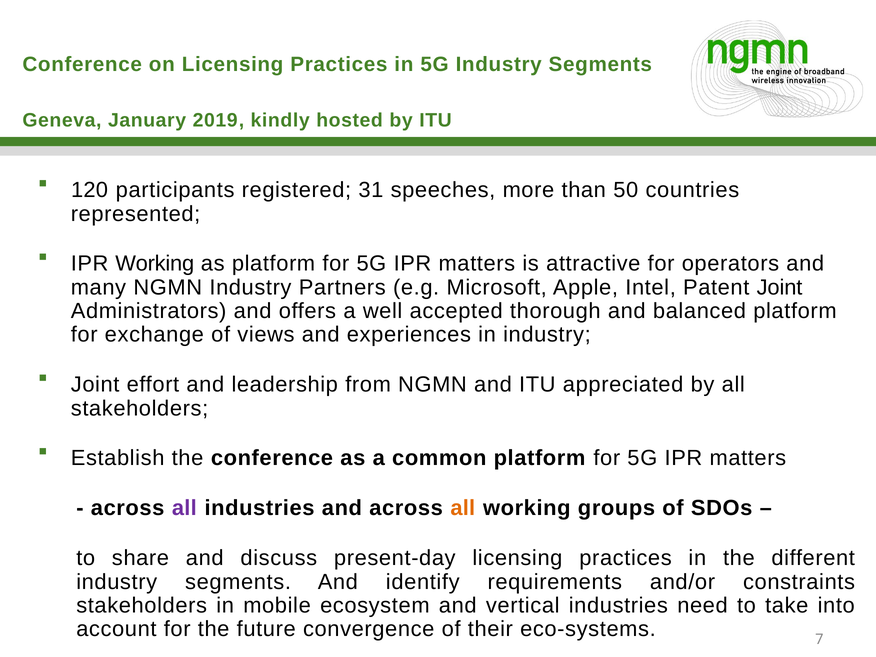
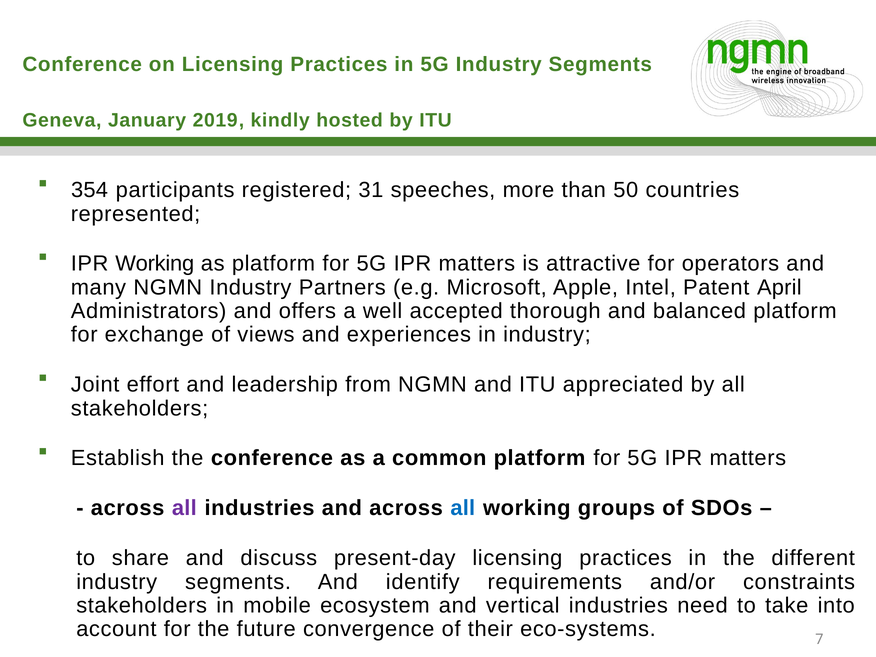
120: 120 -> 354
Patent Joint: Joint -> April
all at (463, 508) colour: orange -> blue
